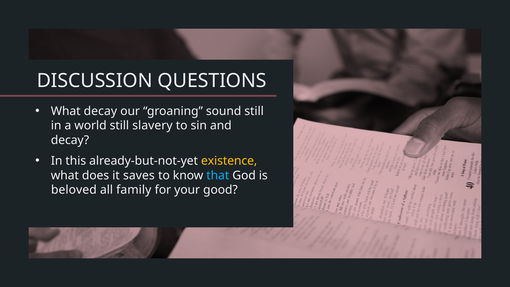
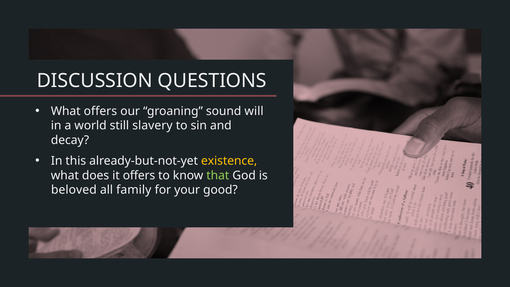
What decay: decay -> offers
sound still: still -> will
it saves: saves -> offers
that colour: light blue -> light green
